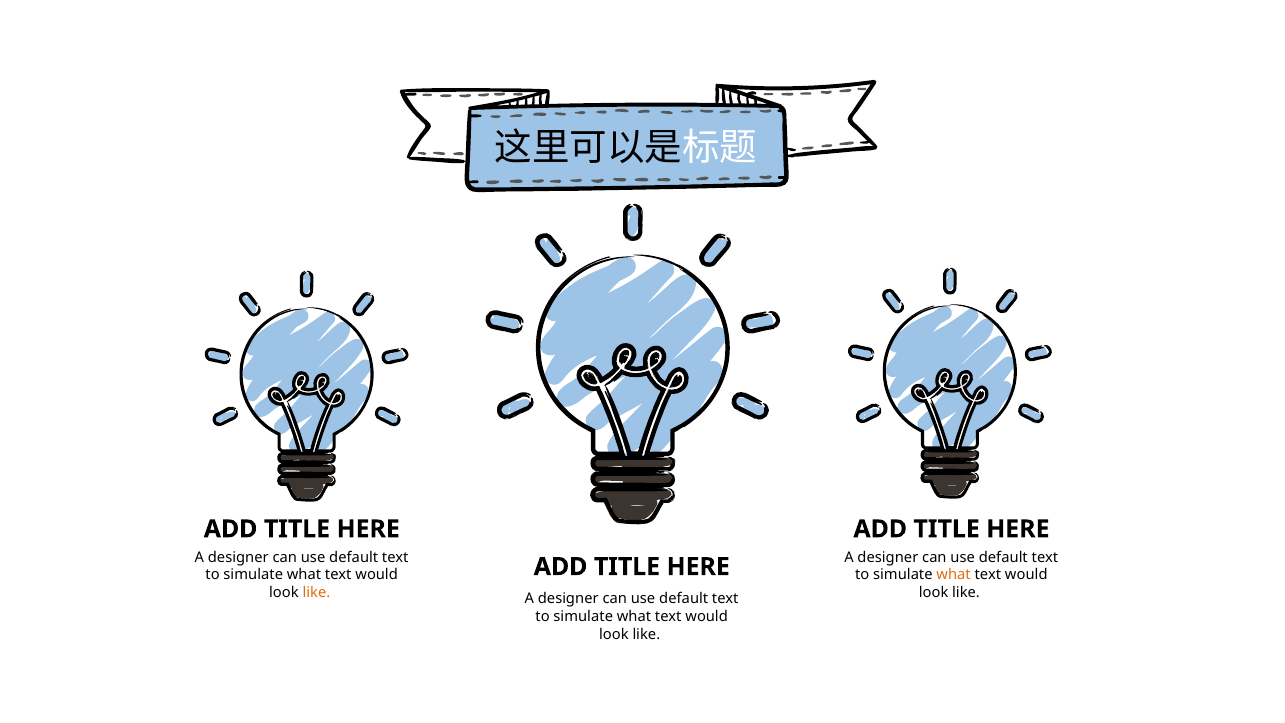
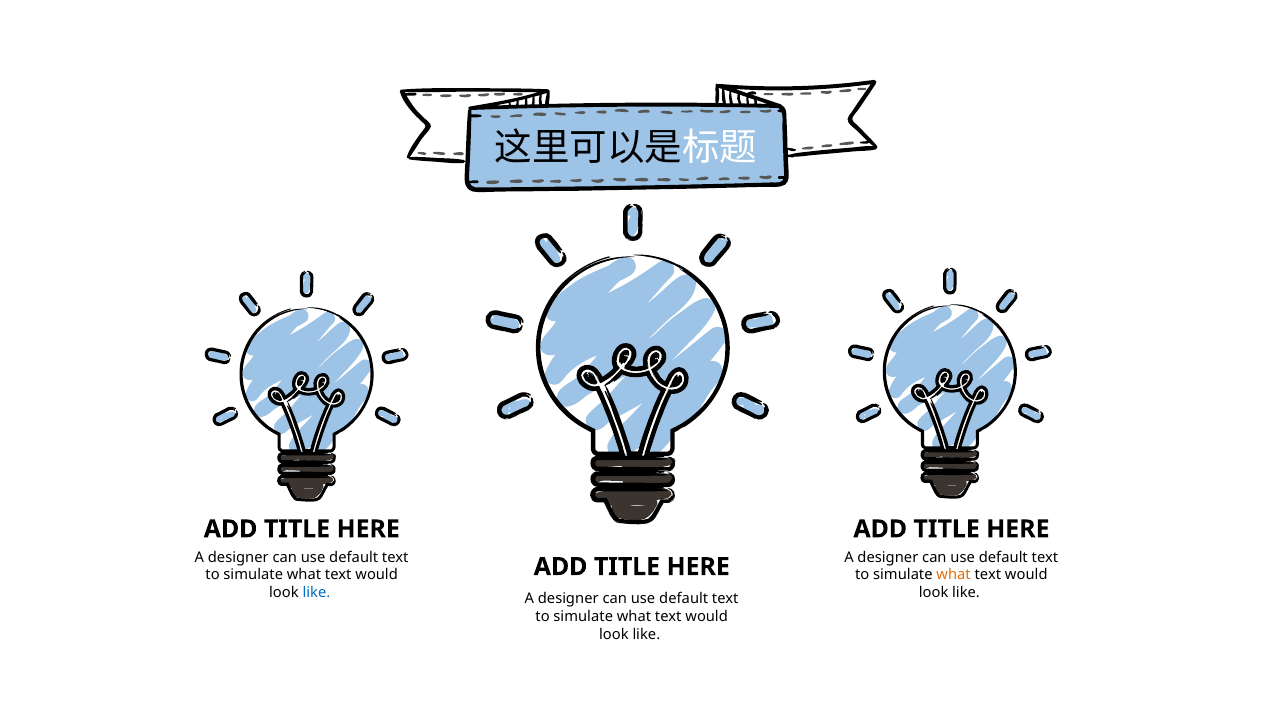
like at (316, 593) colour: orange -> blue
